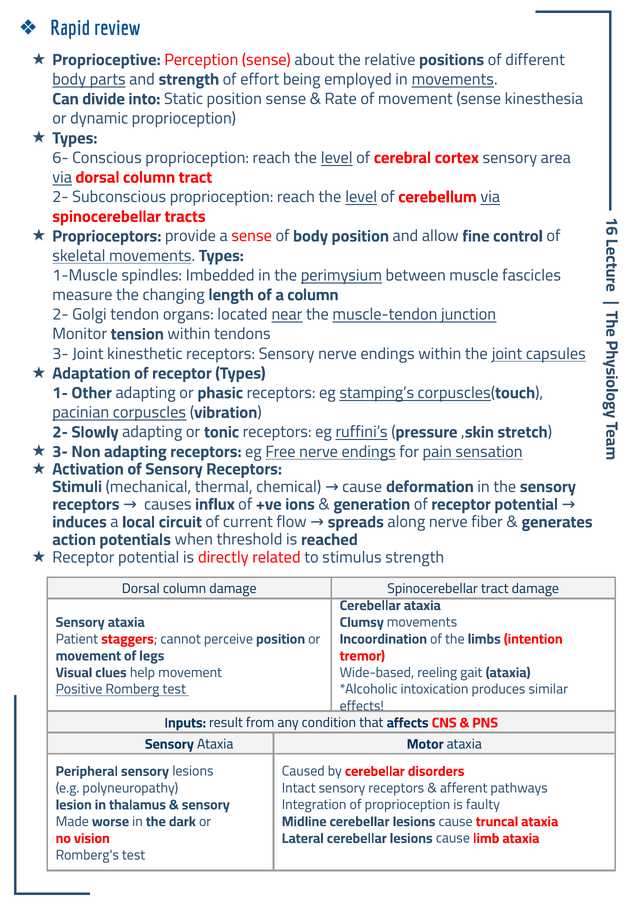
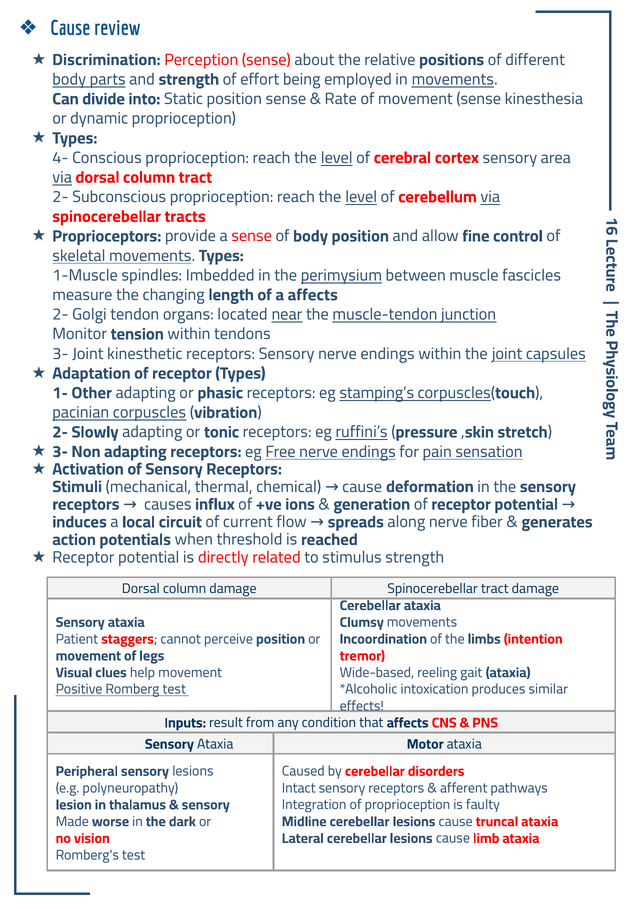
Rapid at (70, 28): Rapid -> Cause
Proprioceptive: Proprioceptive -> Discrimination
6-: 6- -> 4-
a column: column -> affects
